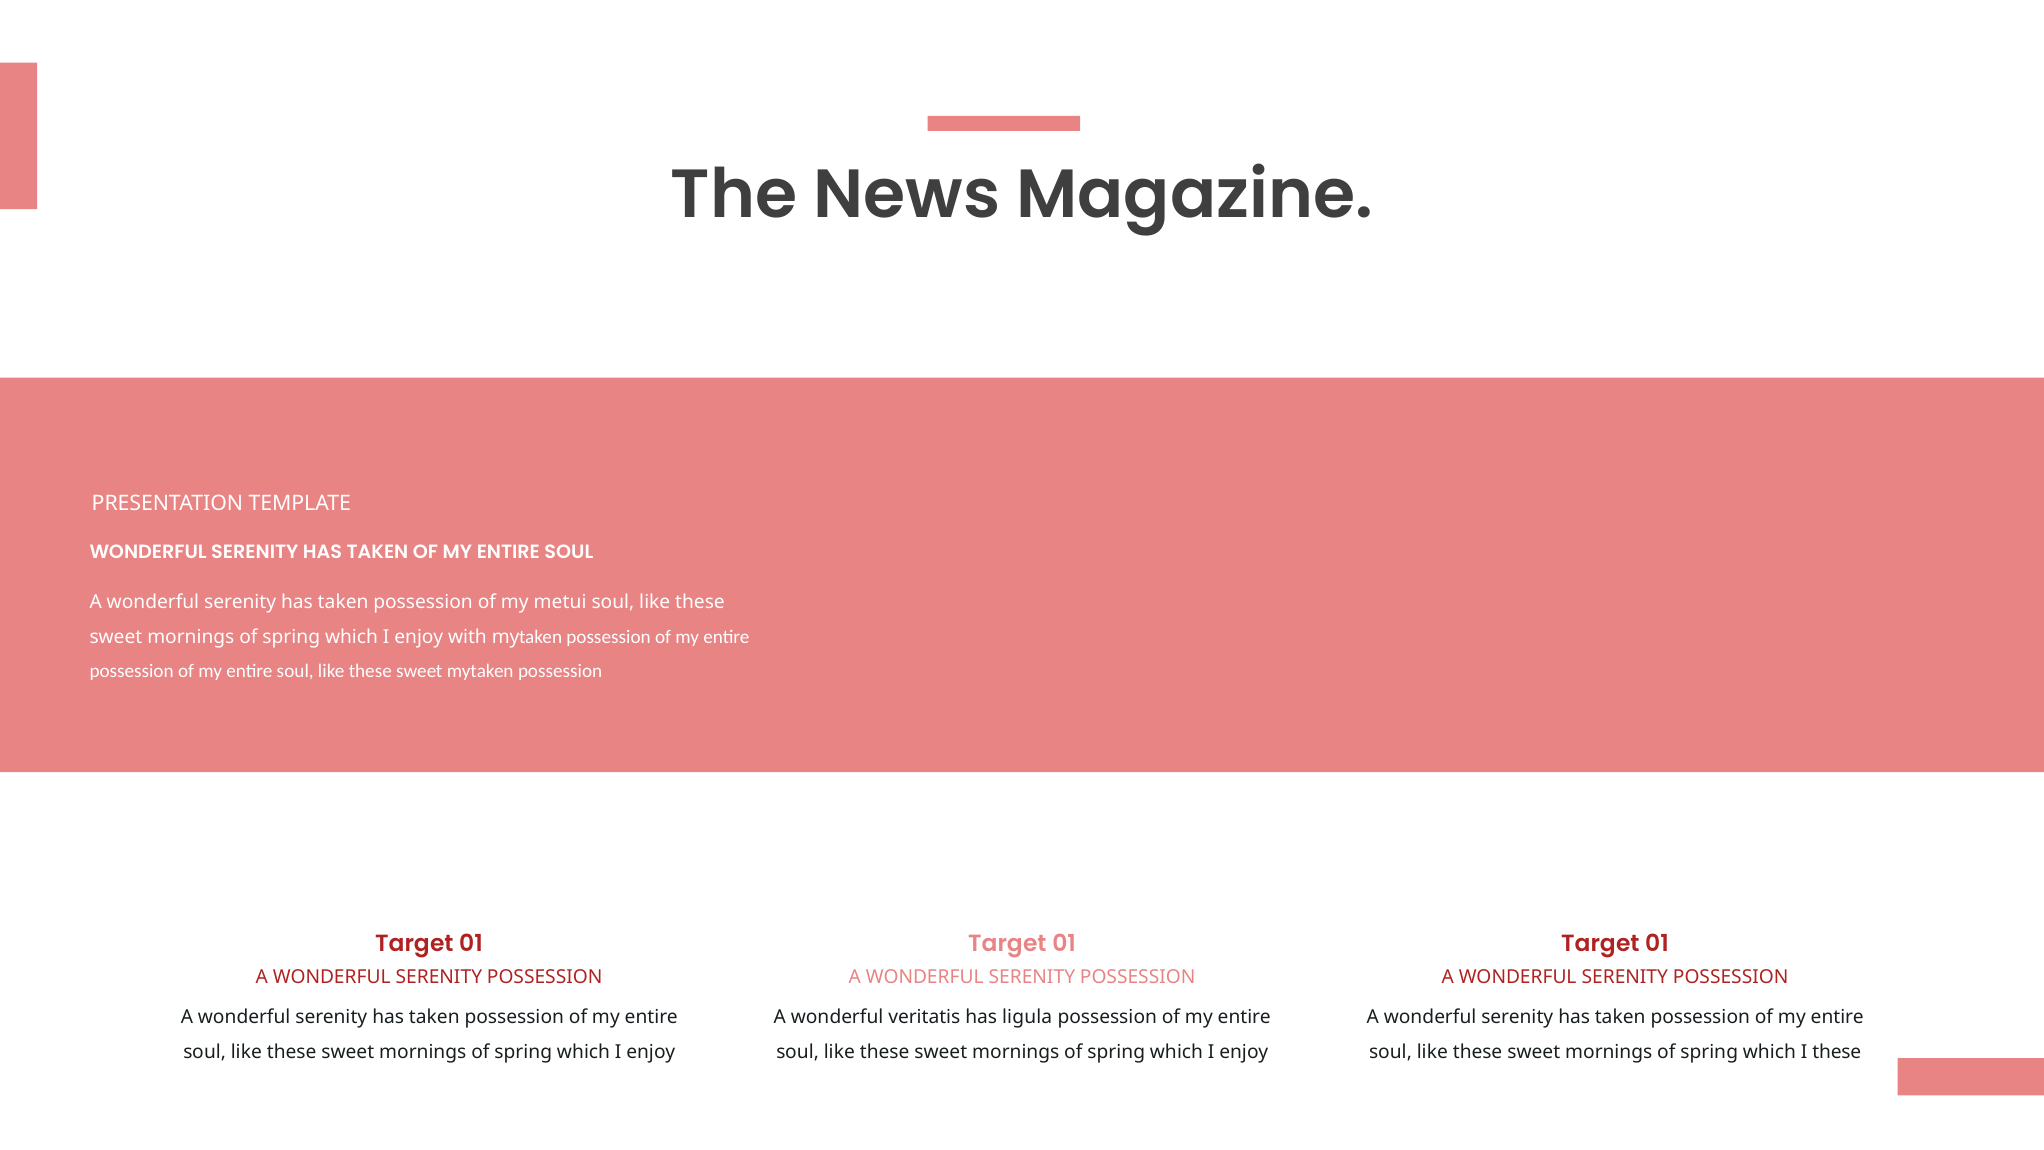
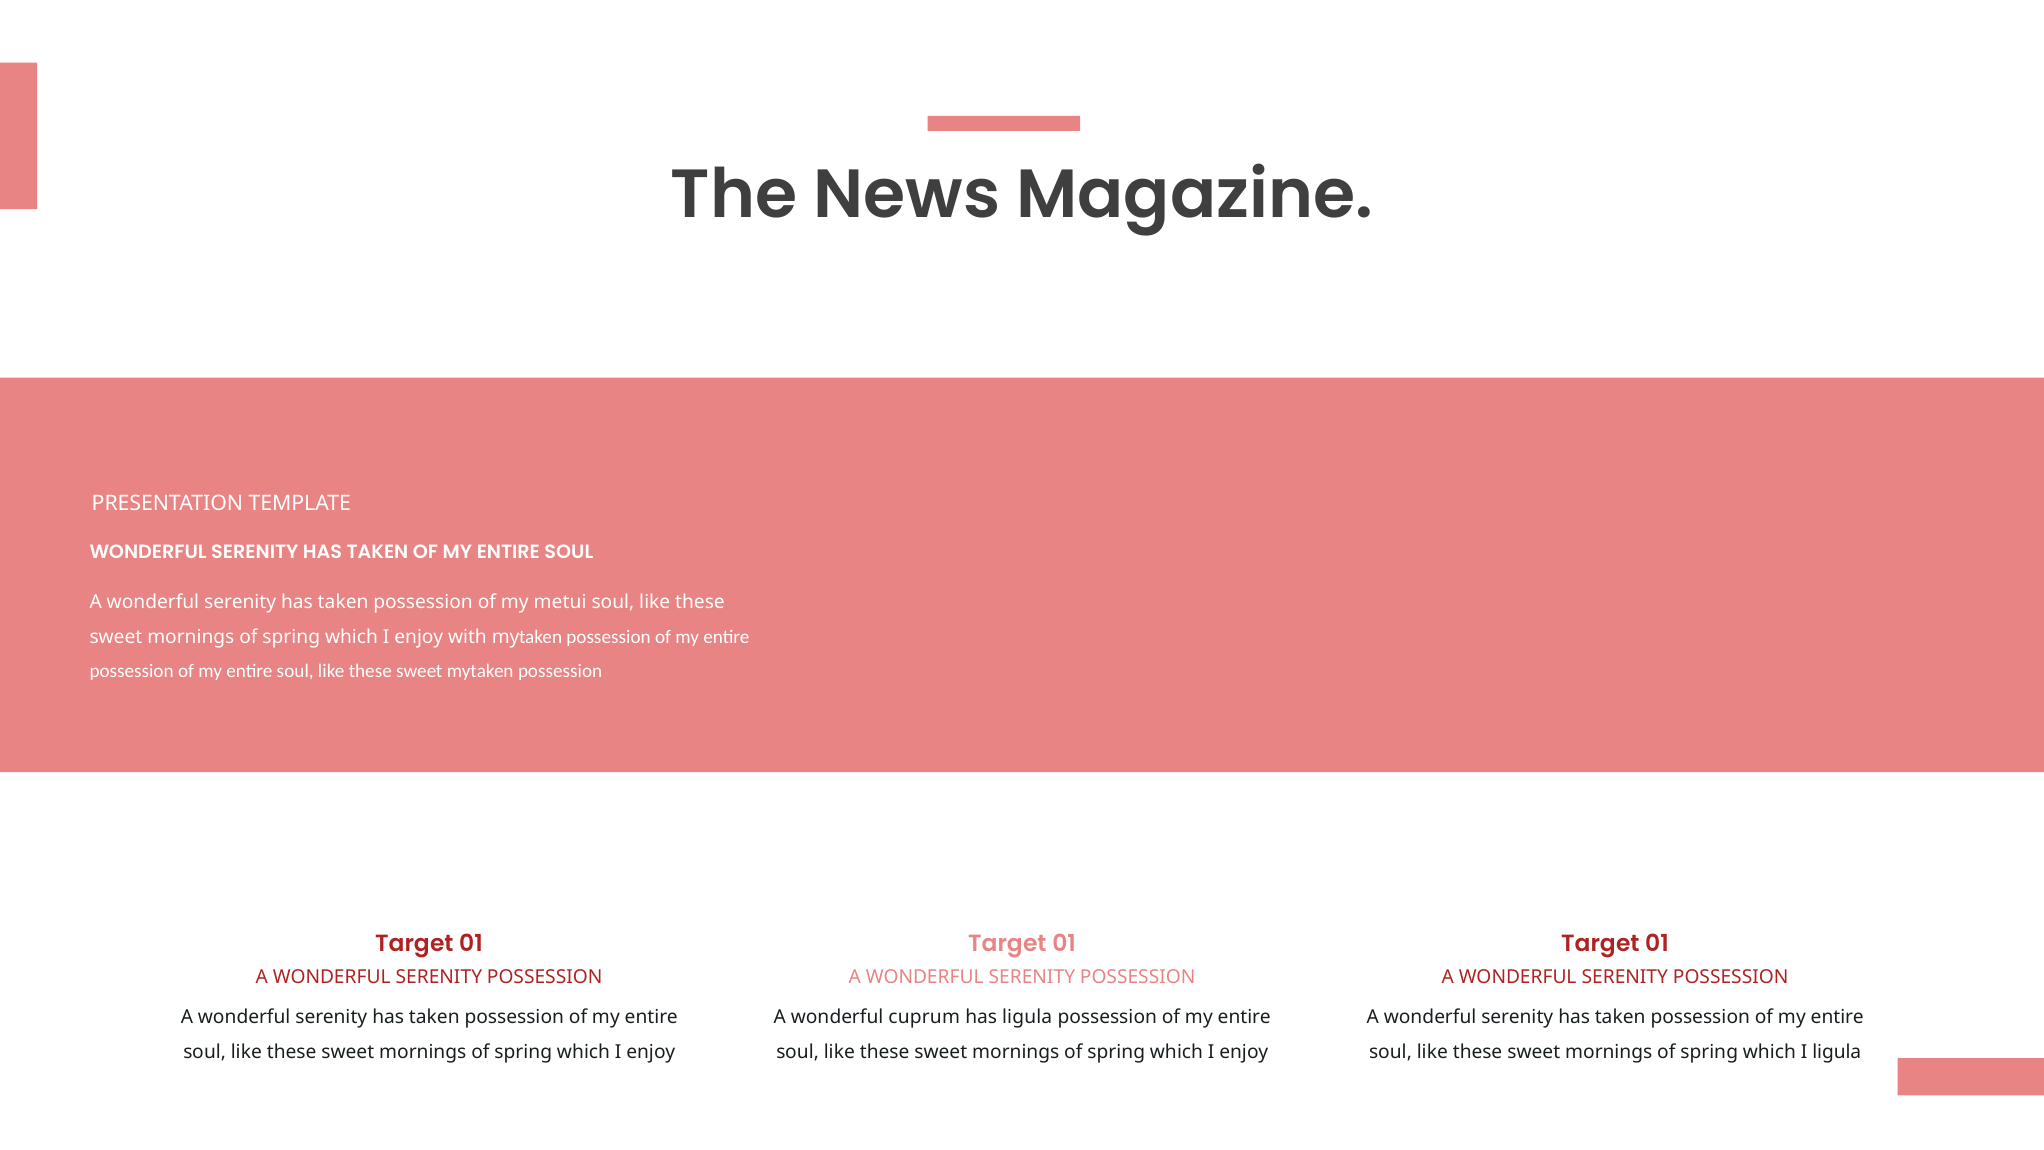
veritatis: veritatis -> cuprum
I these: these -> ligula
